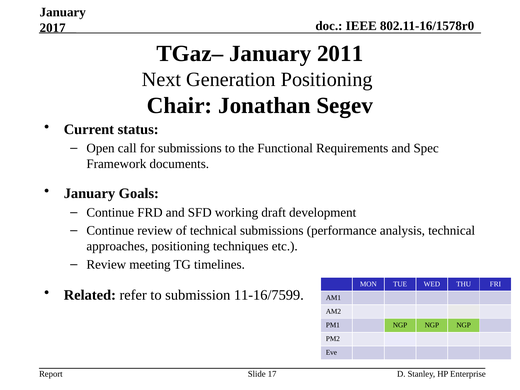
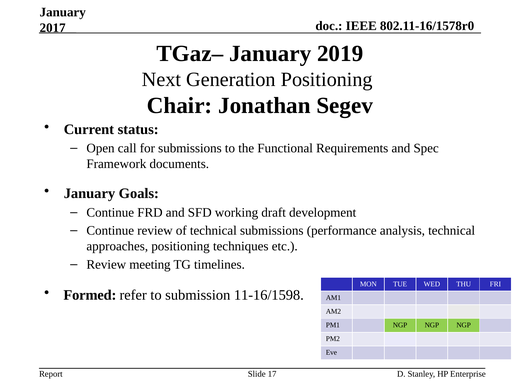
2011: 2011 -> 2019
Related: Related -> Formed
11-16/7599: 11-16/7599 -> 11-16/1598
